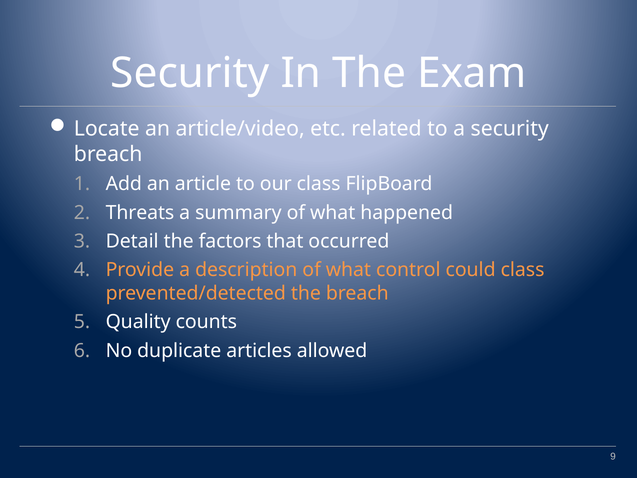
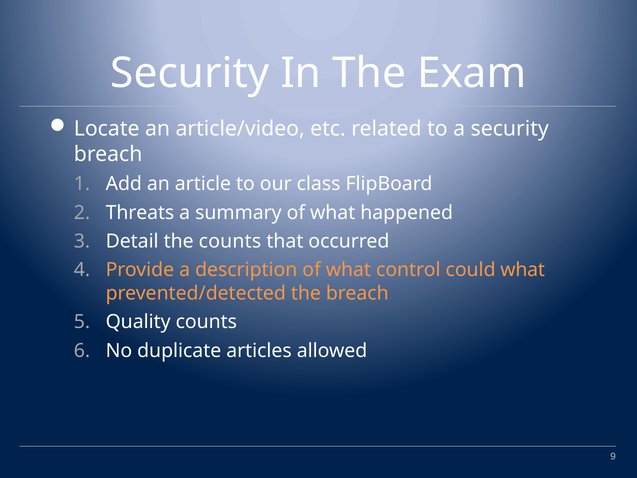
the factors: factors -> counts
could class: class -> what
